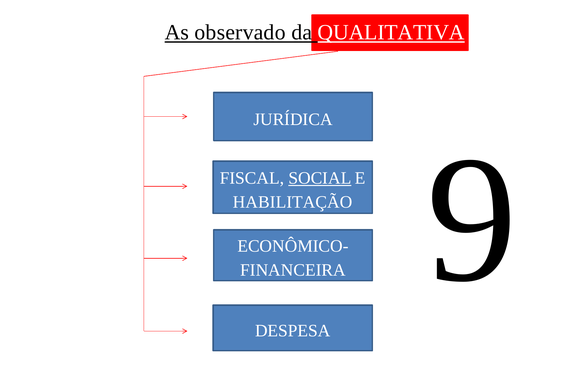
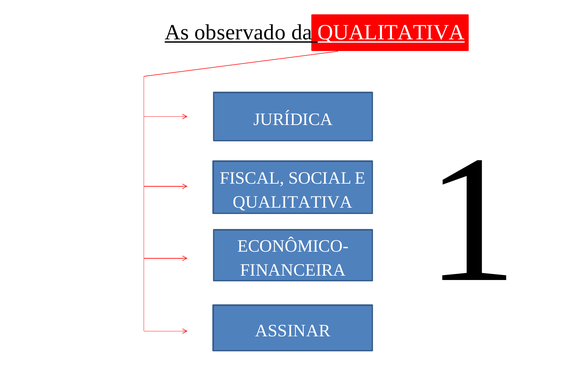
SOCIAL underline: present -> none
HABILITAÇÃO at (293, 202): HABILITAÇÃO -> QUALITATIVA
9: 9 -> 1
DESPESA: DESPESA -> ASSINAR
